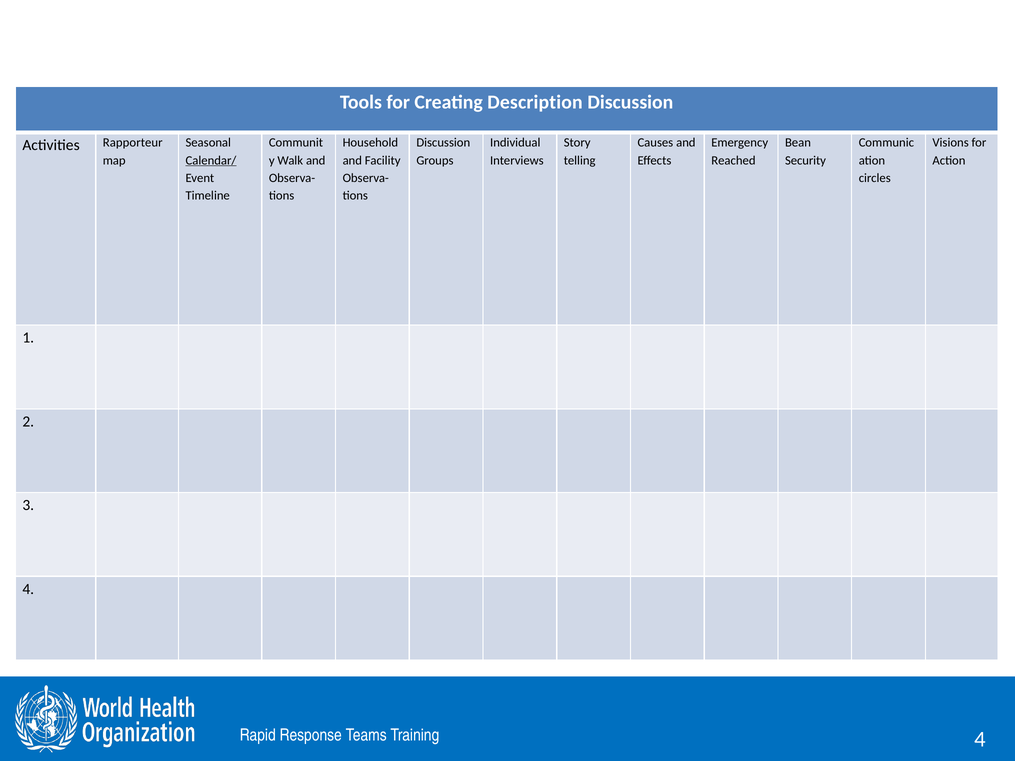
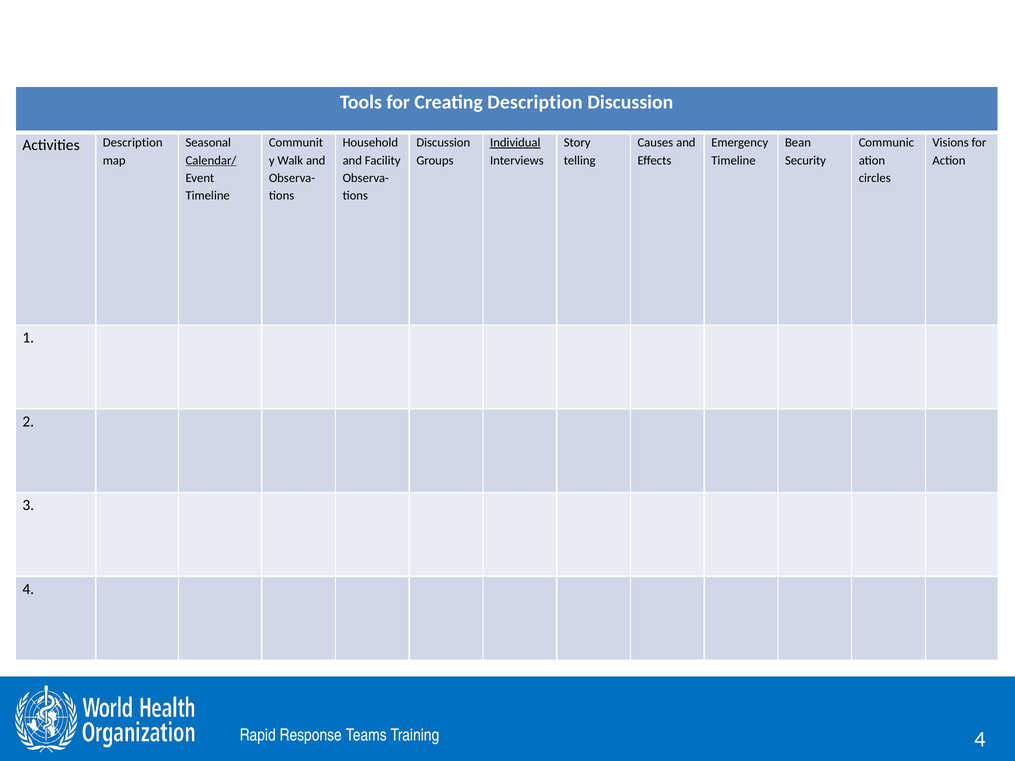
Individual underline: none -> present
Activities Rapporteur: Rapporteur -> Description
Reached at (733, 160): Reached -> Timeline
